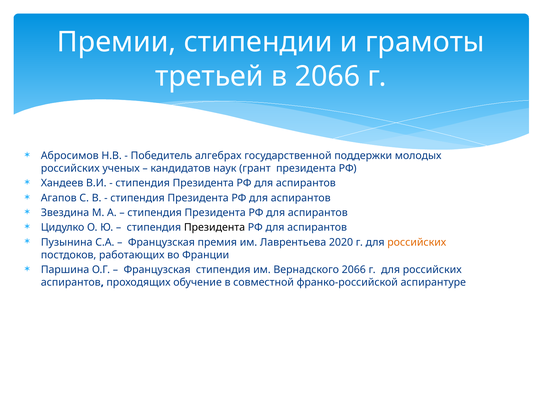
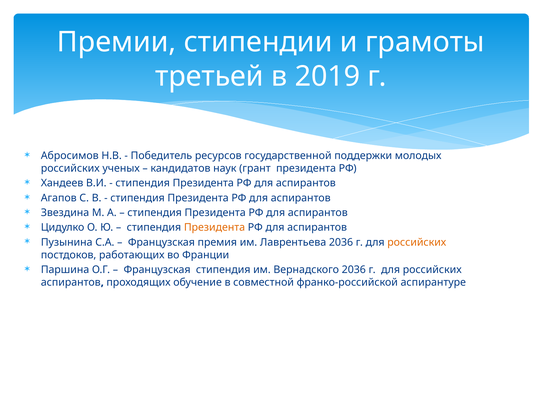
в 2066: 2066 -> 2019
алгебрах: алгебрах -> ресурсов
Президента at (215, 228) colour: black -> orange
Лаврентьева 2020: 2020 -> 2036
Вернадского 2066: 2066 -> 2036
